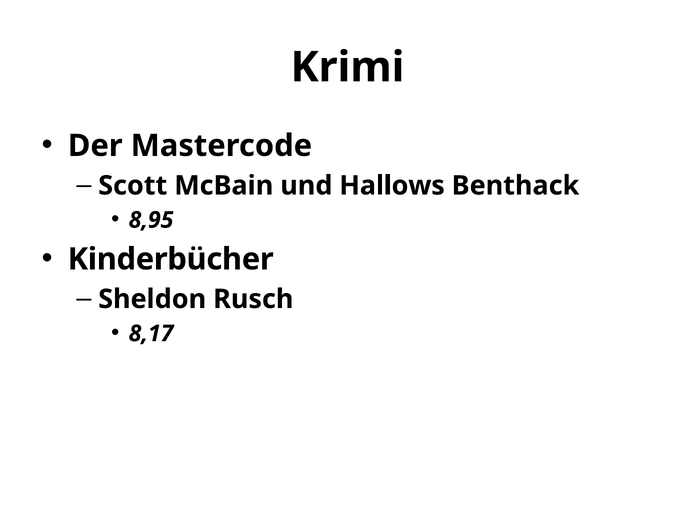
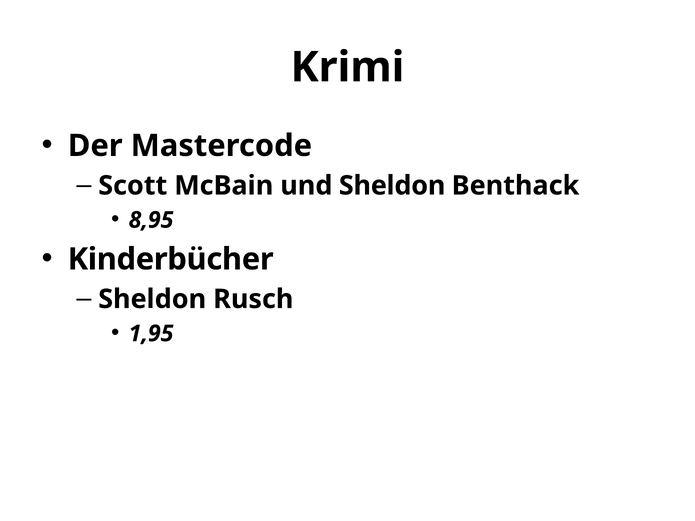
und Hallows: Hallows -> Sheldon
8,17: 8,17 -> 1,95
